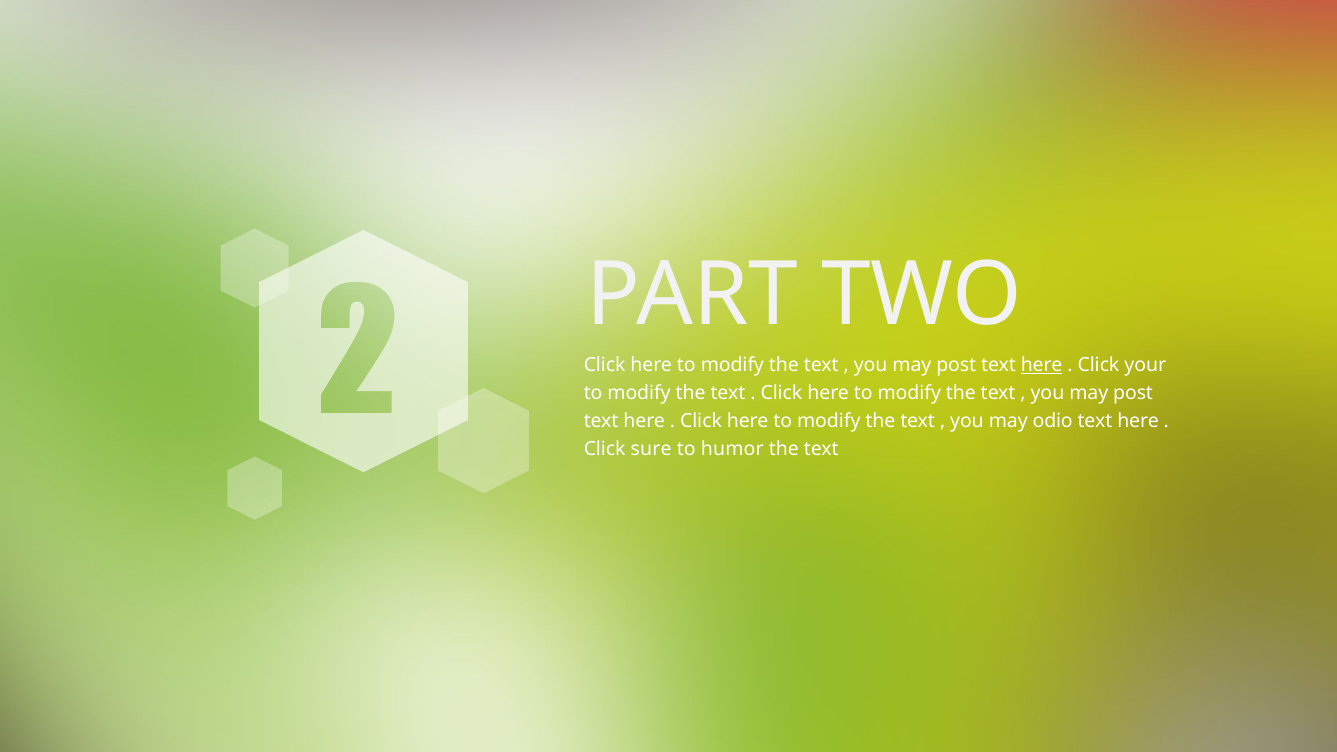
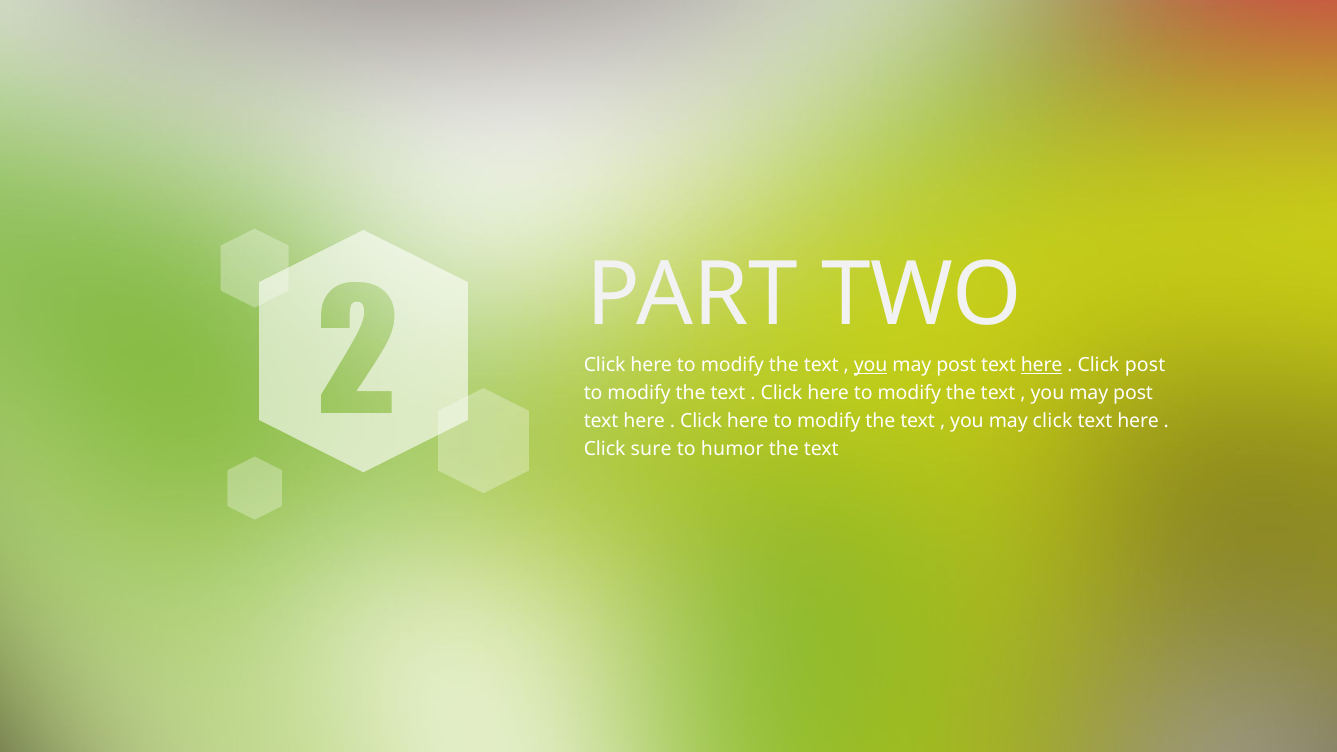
you at (871, 365) underline: none -> present
Click your: your -> post
may odio: odio -> click
